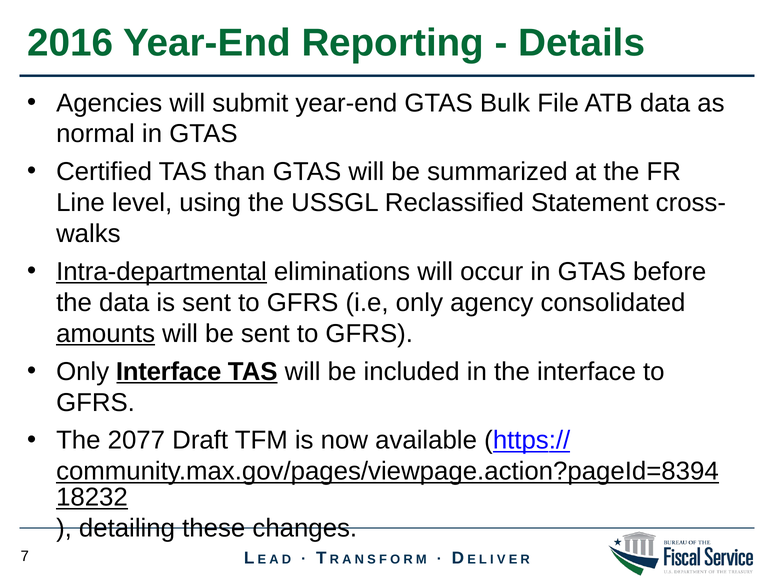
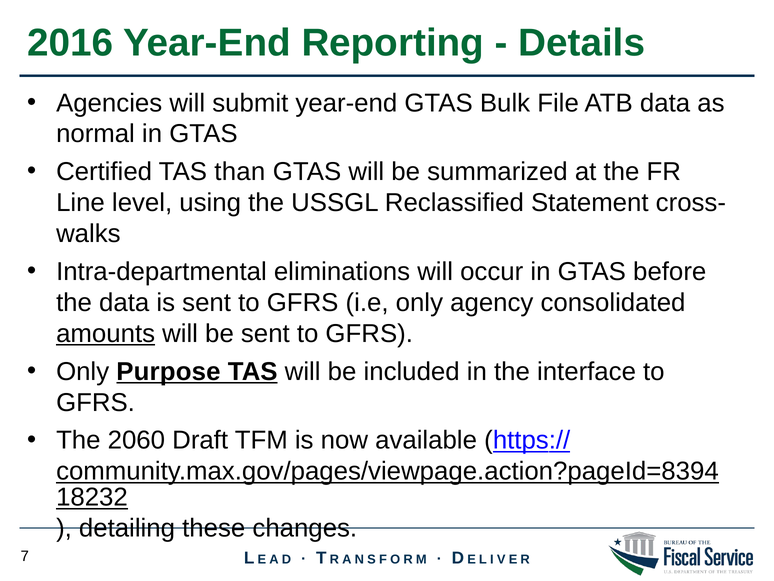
Intra-departmental underline: present -> none
Only Interface: Interface -> Purpose
2077: 2077 -> 2060
